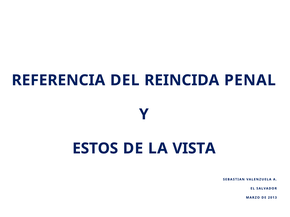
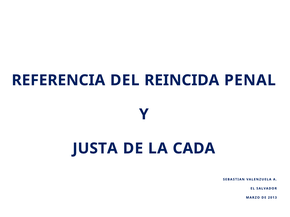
ESTOS: ESTOS -> JUSTA
VISTA: VISTA -> CADA
